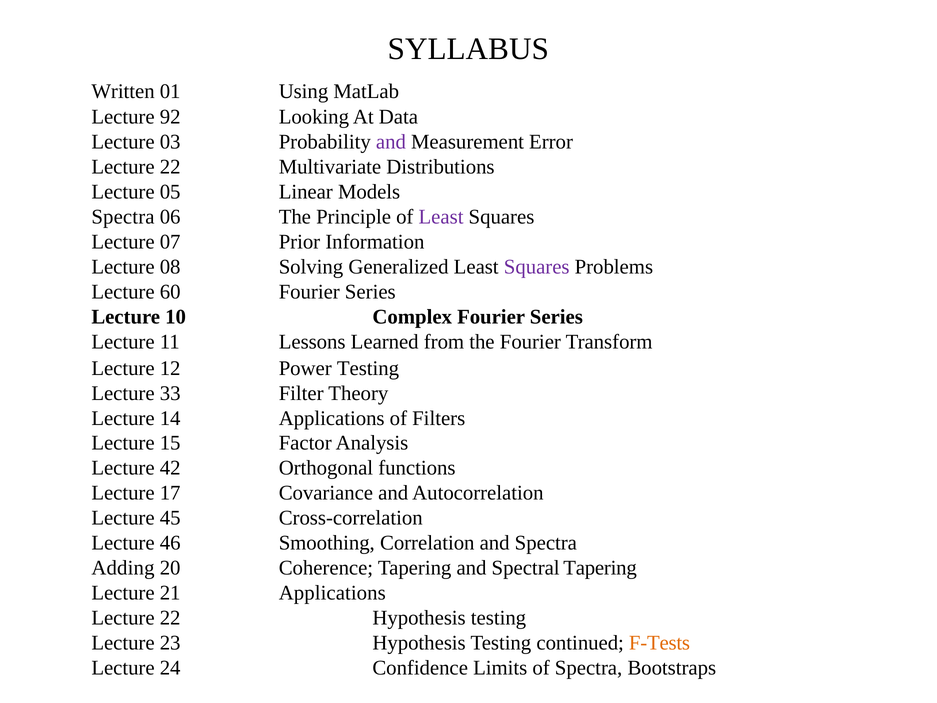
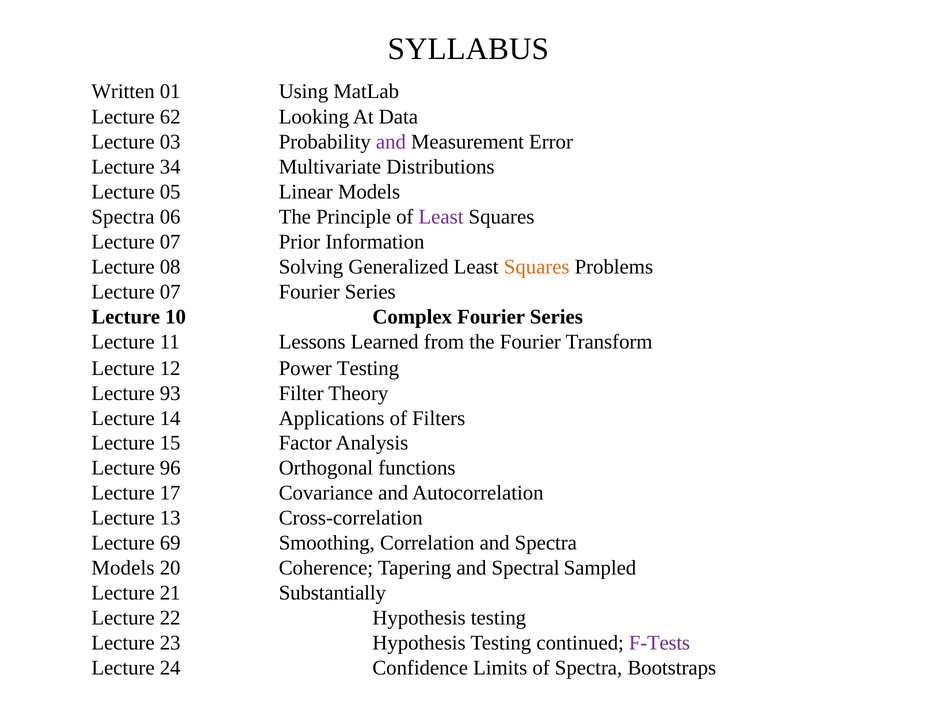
92: 92 -> 62
22 at (170, 167): 22 -> 34
Squares at (537, 267) colour: purple -> orange
60 at (170, 292): 60 -> 07
33: 33 -> 93
42: 42 -> 96
45: 45 -> 13
46: 46 -> 69
Adding at (123, 568): Adding -> Models
Spectral Tapering: Tapering -> Sampled
21 Applications: Applications -> Substantially
F-Tests colour: orange -> purple
